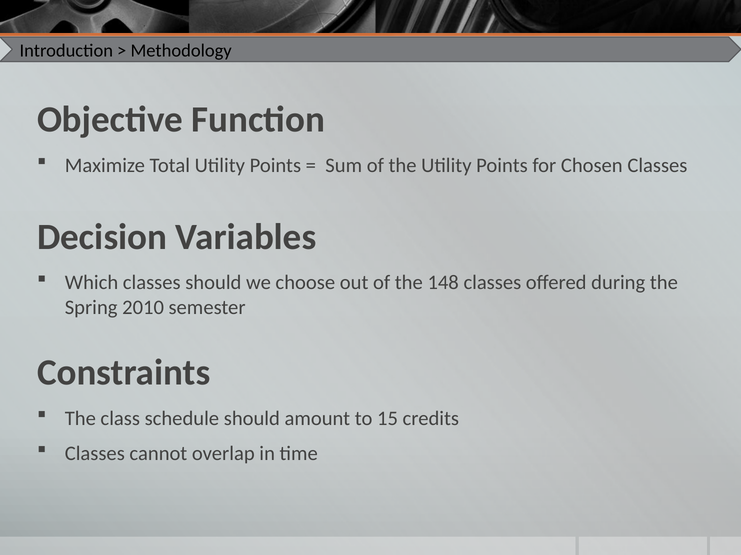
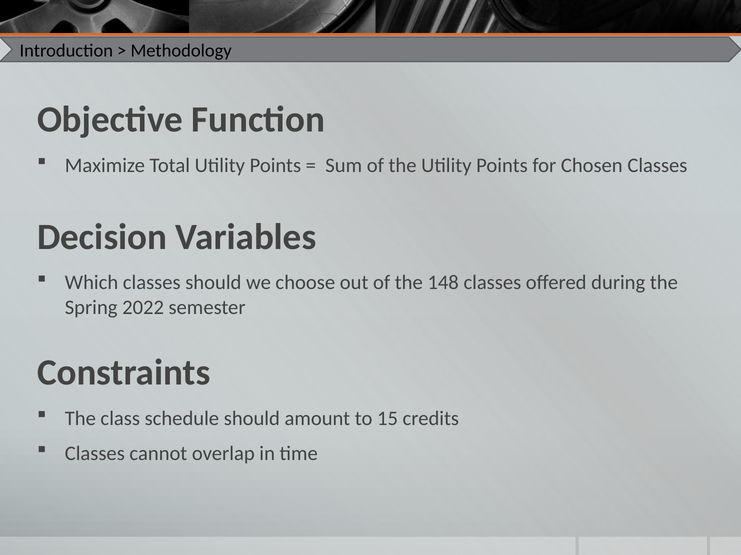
2010: 2010 -> 2022
